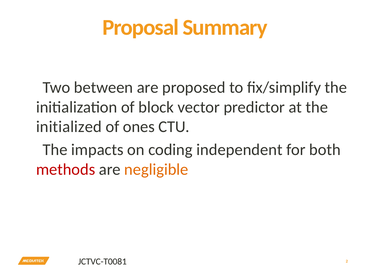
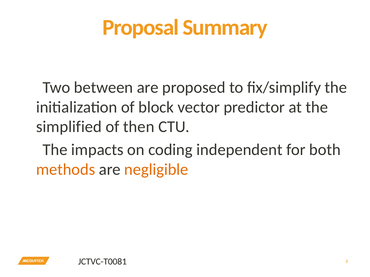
initialized: initialized -> simplified
ones: ones -> then
methods colour: red -> orange
